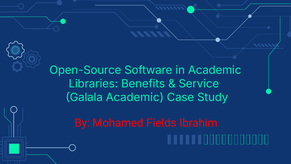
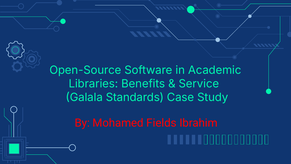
Galala Academic: Academic -> Standards
